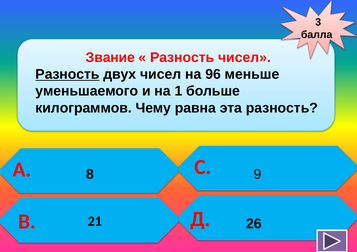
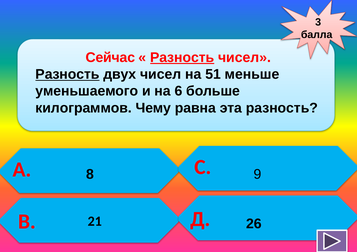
Звание: Звание -> Сейчас
Разность at (182, 57) underline: none -> present
96: 96 -> 51
1: 1 -> 6
